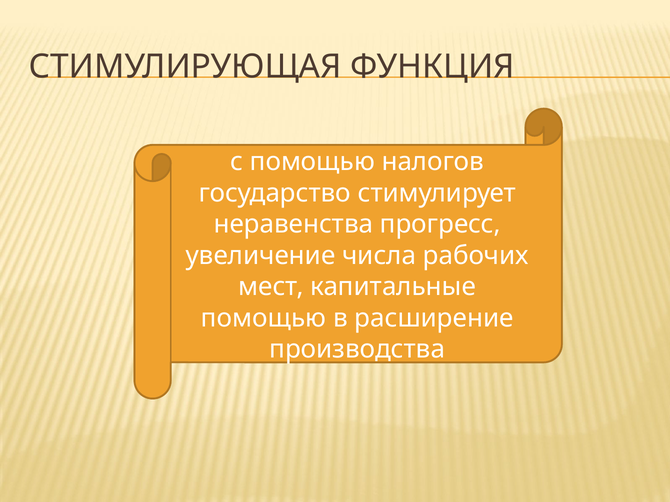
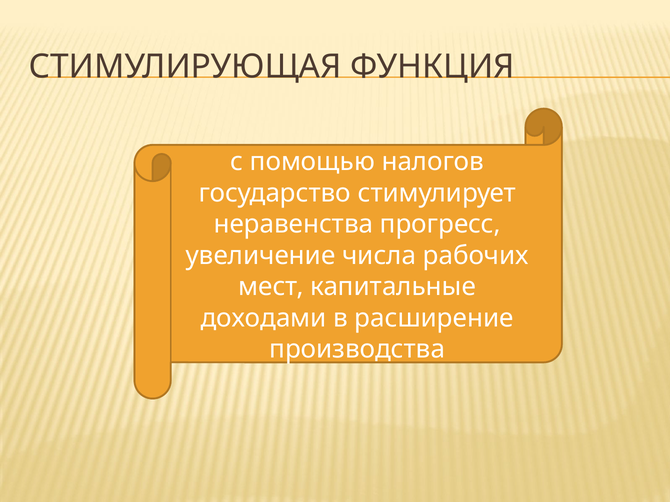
помощью at (264, 318): помощью -> доходами
